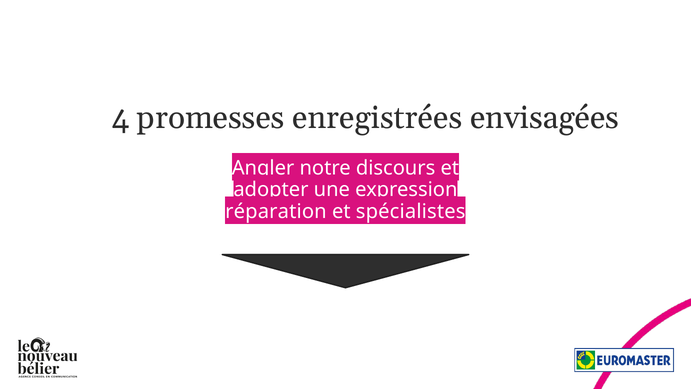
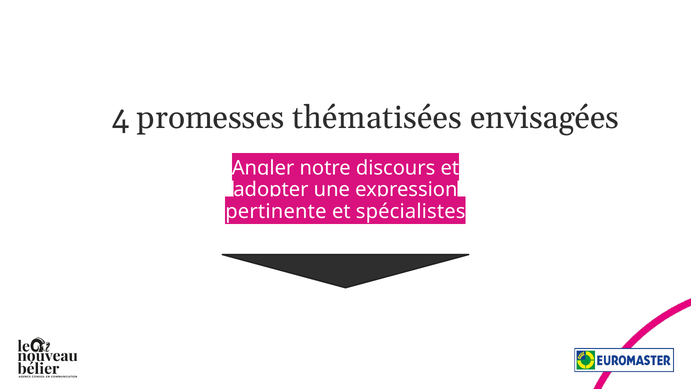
enregistrées: enregistrées -> thématisées
réparation: réparation -> pertinente
